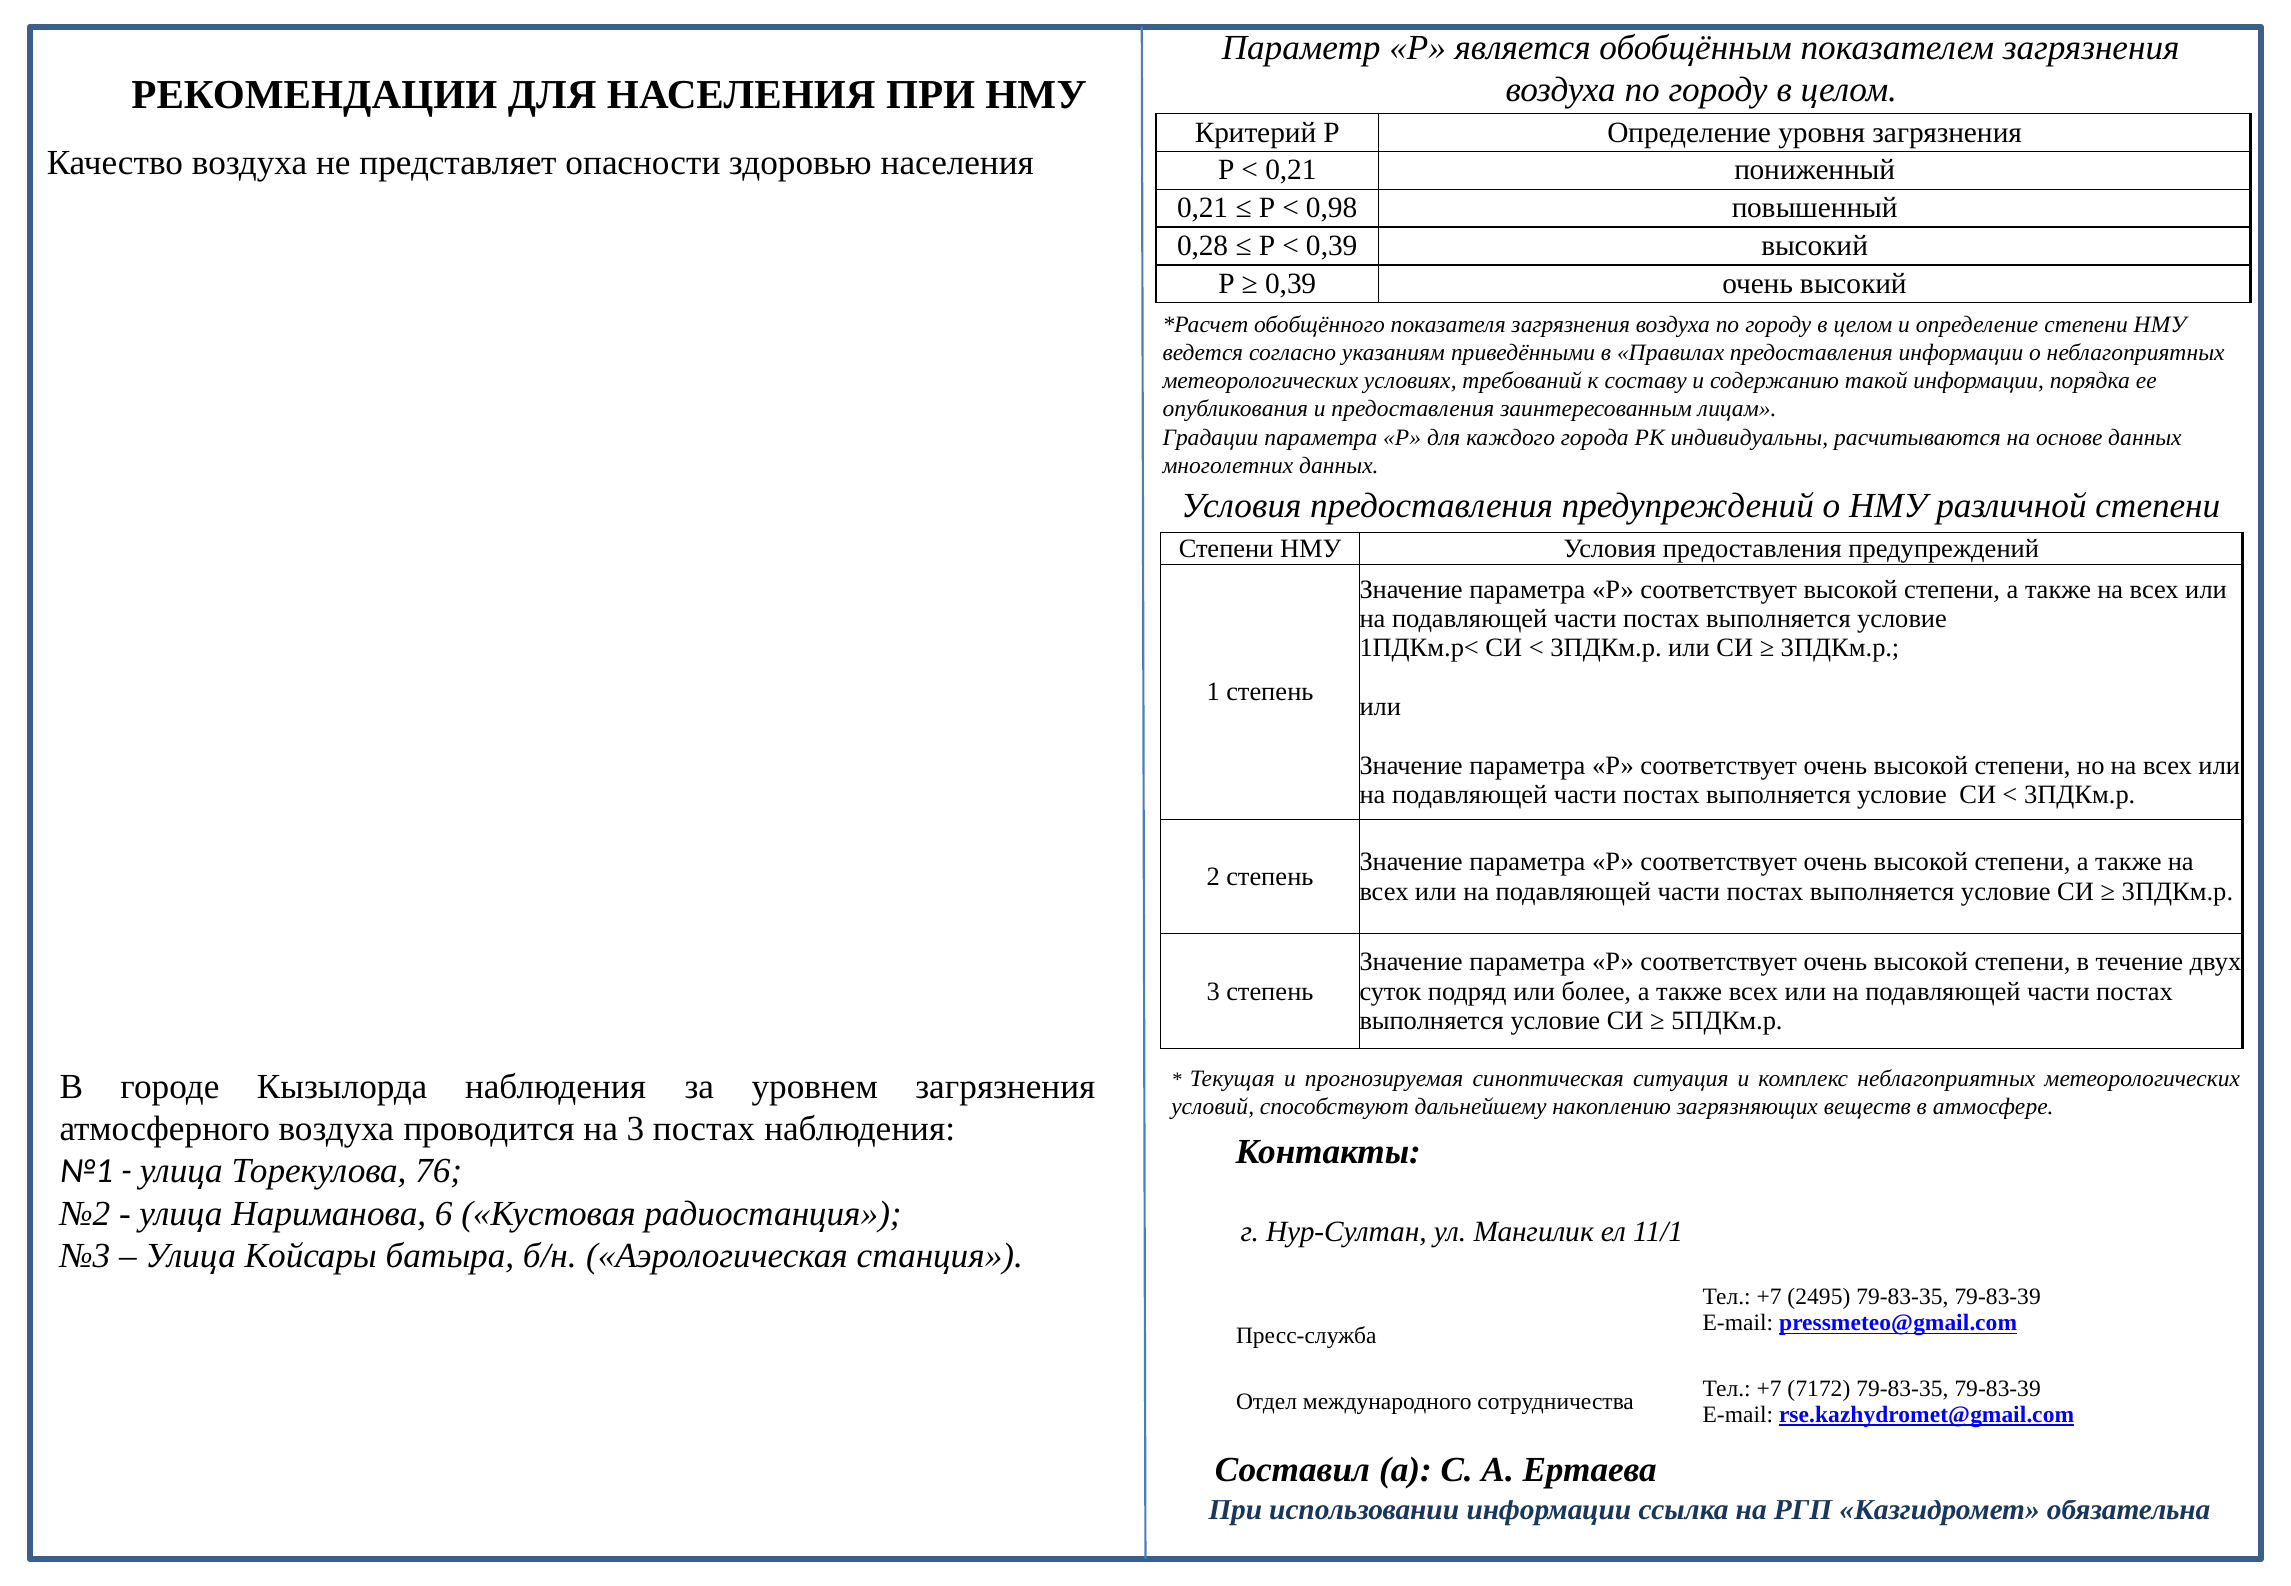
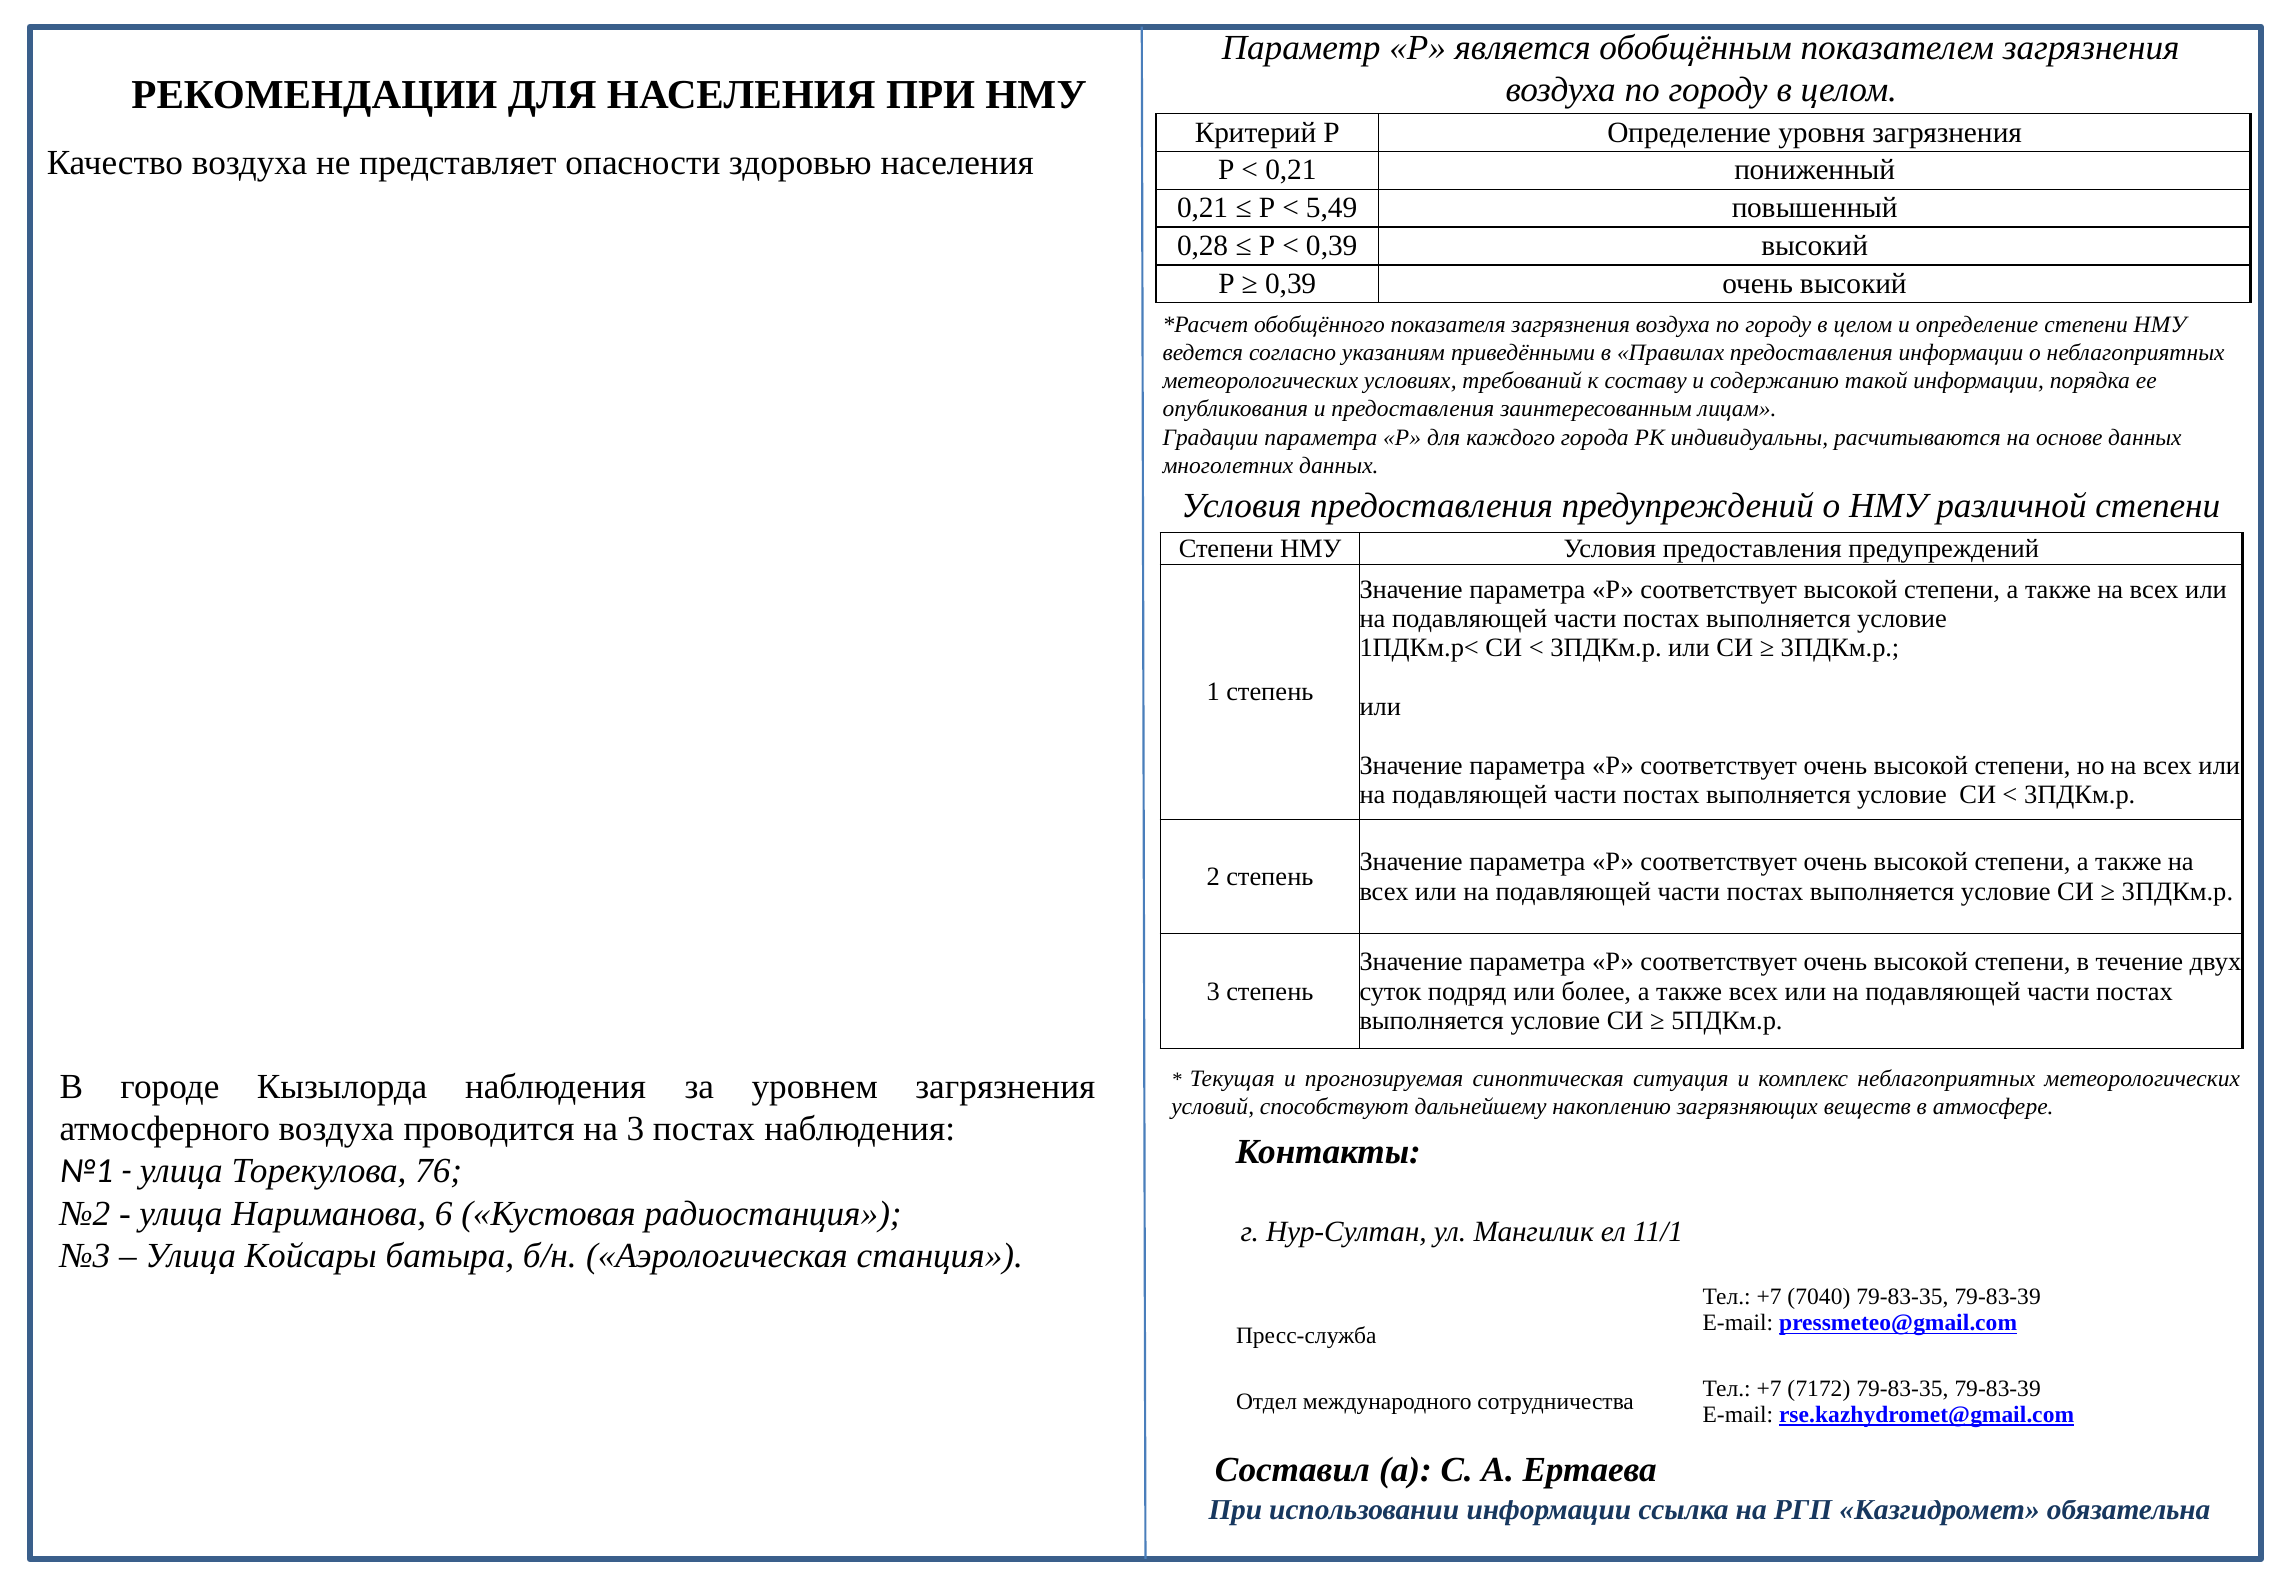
0,98: 0,98 -> 5,49
2495: 2495 -> 7040
